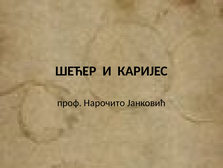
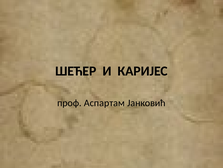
Нарочито: Нарочито -> Аспартам
